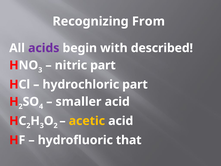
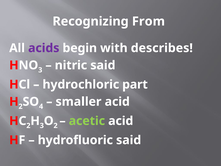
described: described -> describes
nitric part: part -> said
acetic colour: yellow -> light green
hydrofluoric that: that -> said
